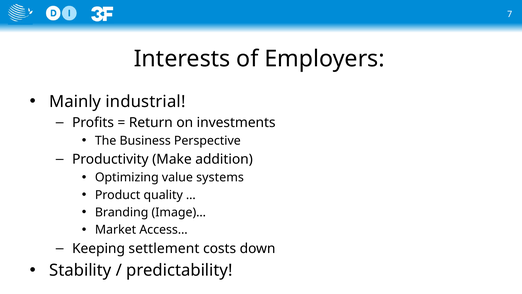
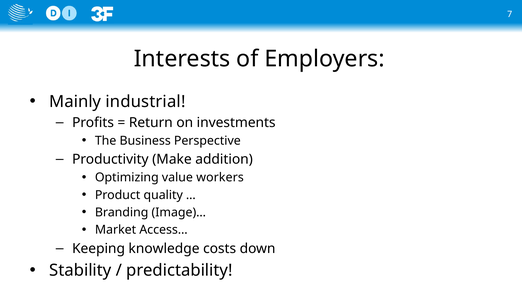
systems: systems -> workers
settlement: settlement -> knowledge
